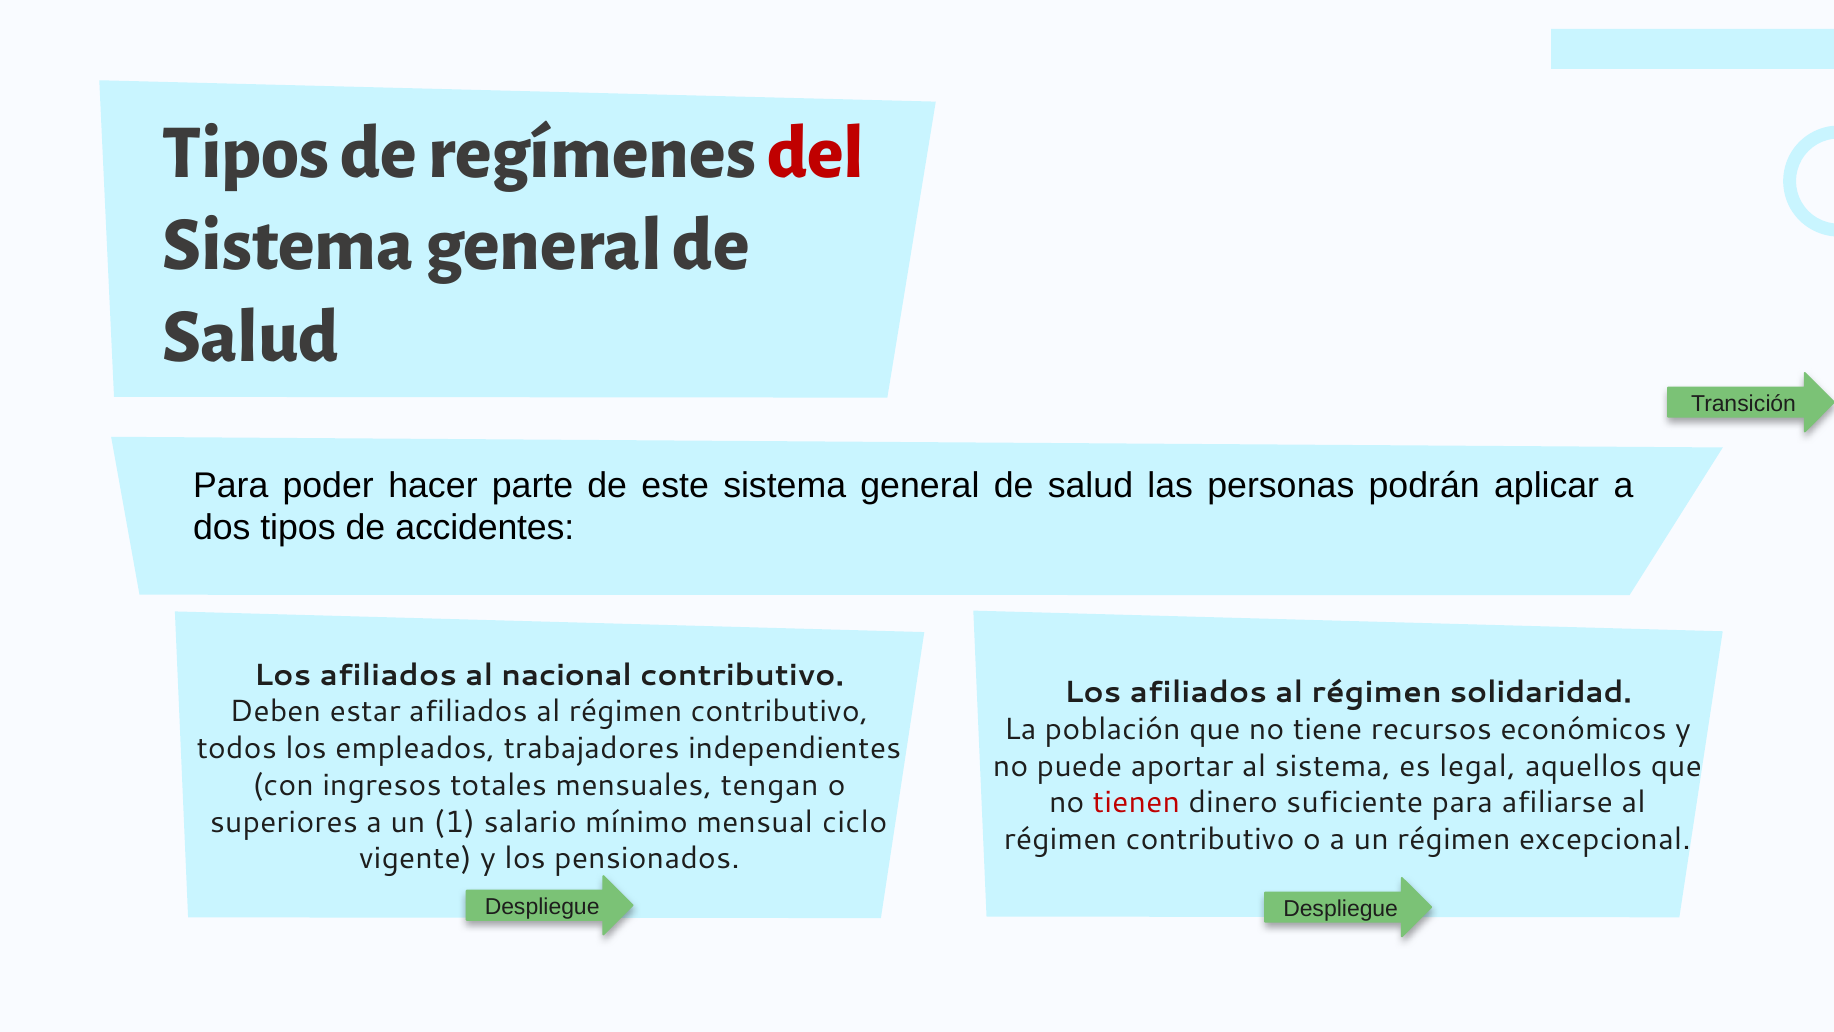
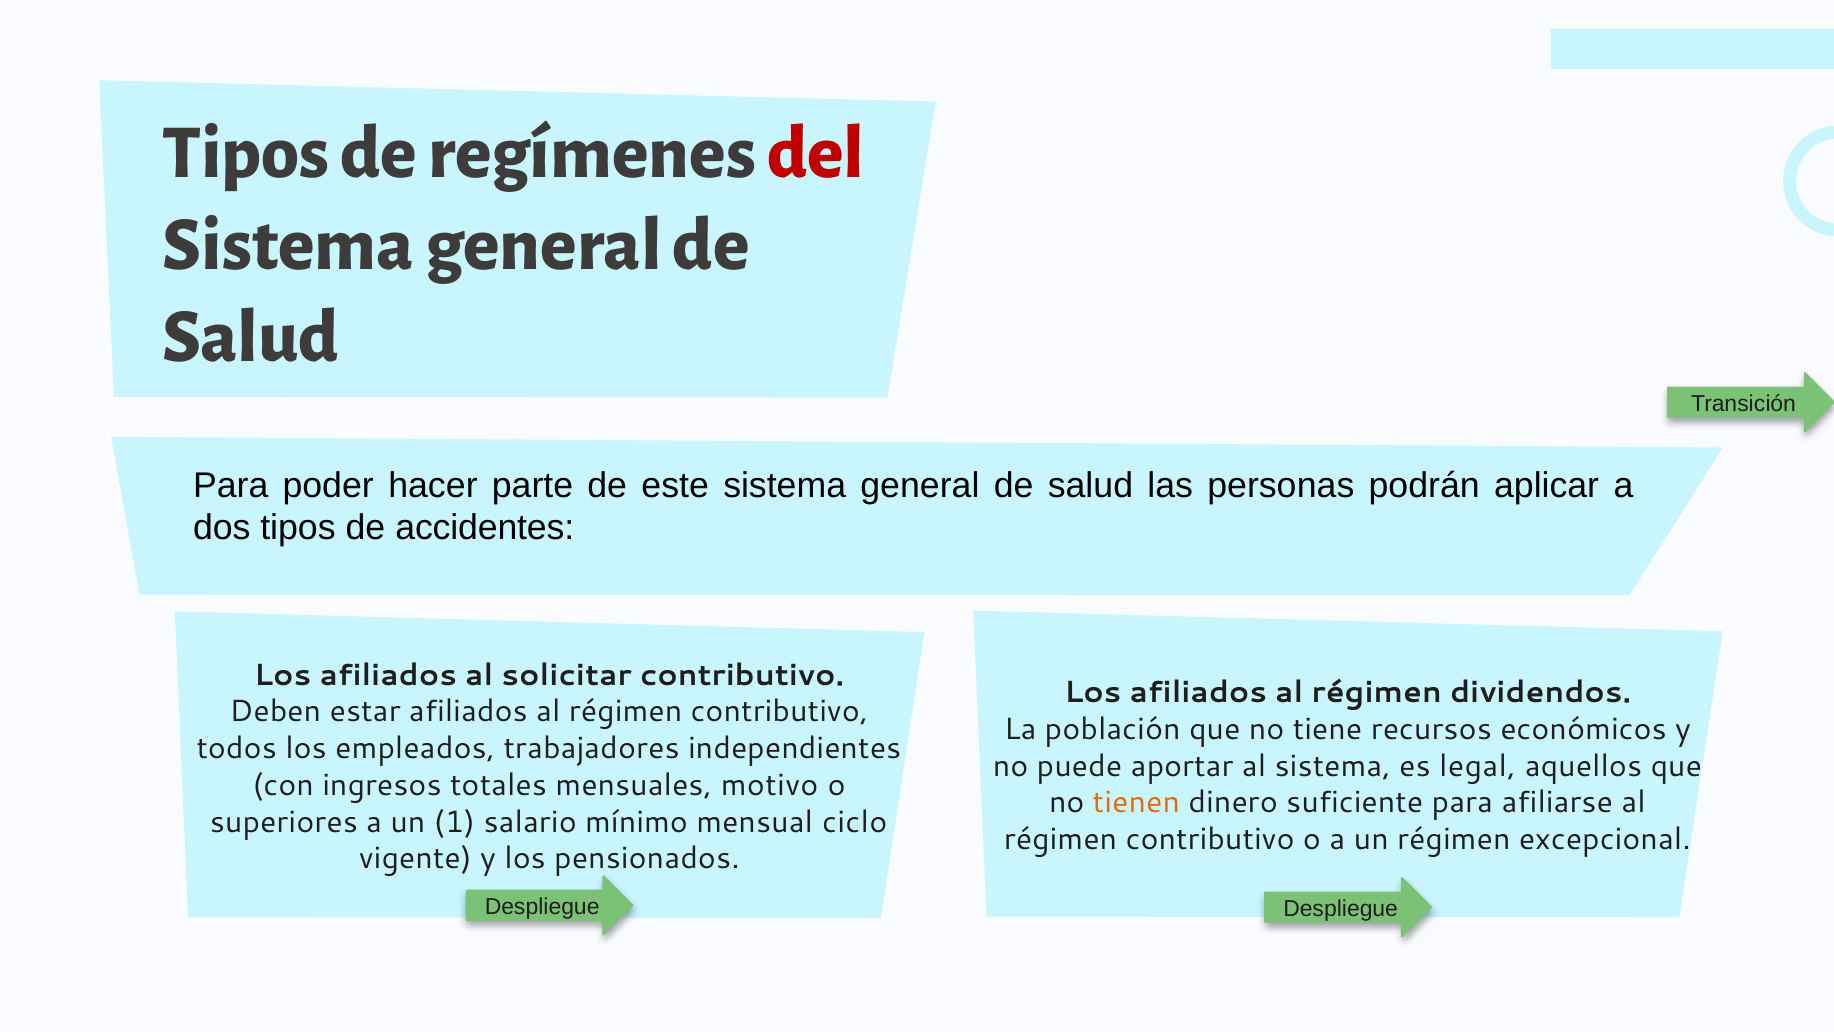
nacional: nacional -> solicitar
solidaridad: solidaridad -> dividendos
tengan: tengan -> motivo
tienen colour: red -> orange
